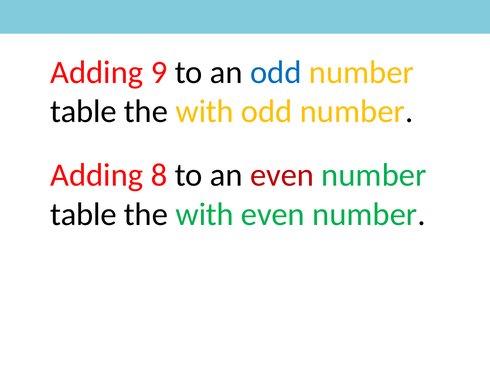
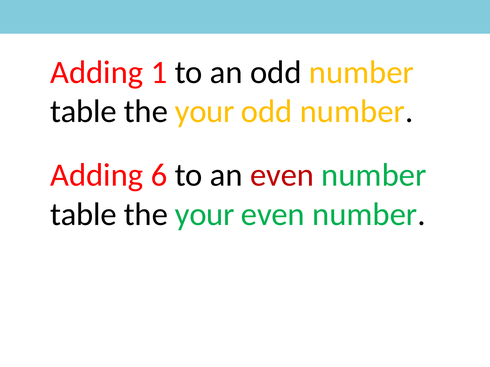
9: 9 -> 1
odd at (276, 72) colour: blue -> black
with at (205, 112): with -> your
8: 8 -> 6
with at (205, 215): with -> your
